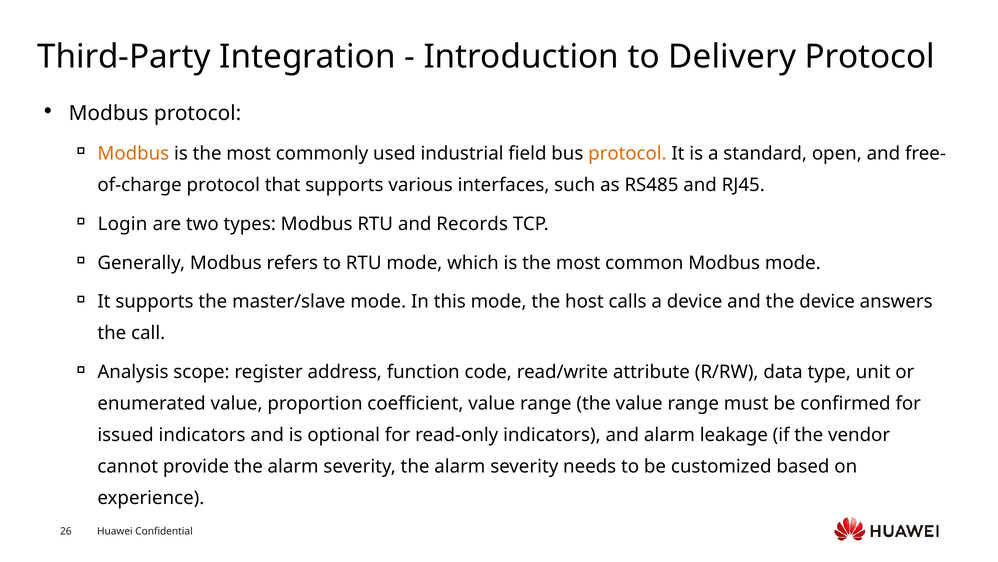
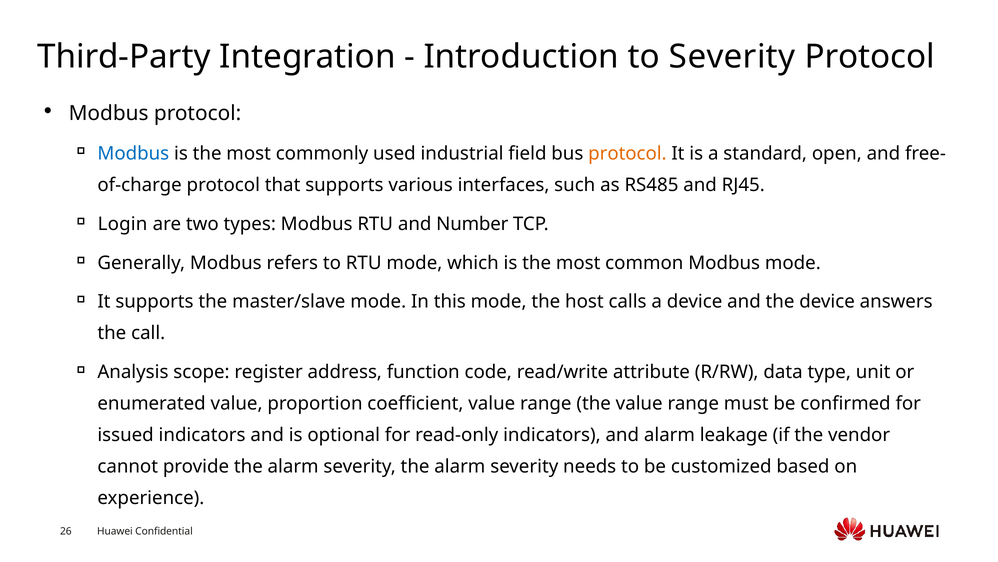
to Delivery: Delivery -> Severity
Modbus at (133, 153) colour: orange -> blue
Records: Records -> Number
